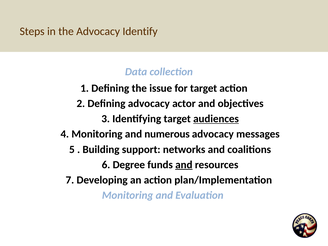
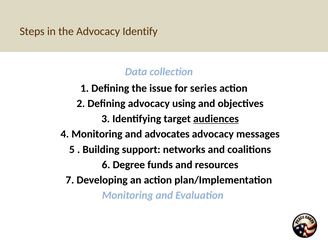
for target: target -> series
actor: actor -> using
numerous: numerous -> advocates
and at (184, 165) underline: present -> none
